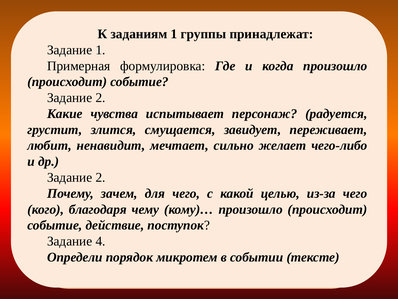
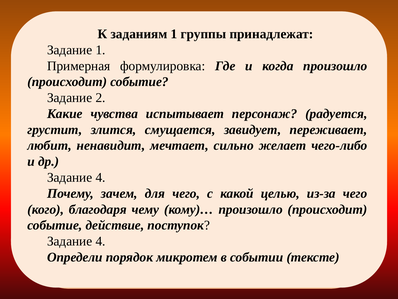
2 at (101, 177): 2 -> 4
